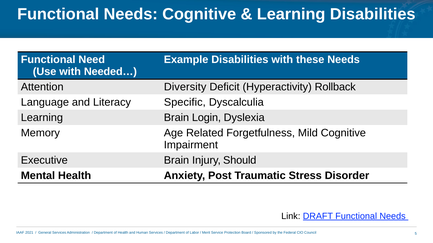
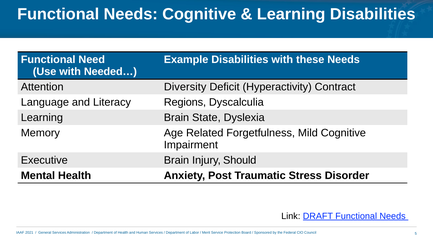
Rollback: Rollback -> Contract
Specific: Specific -> Regions
Login: Login -> State
